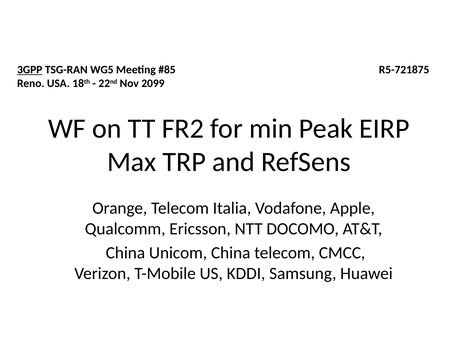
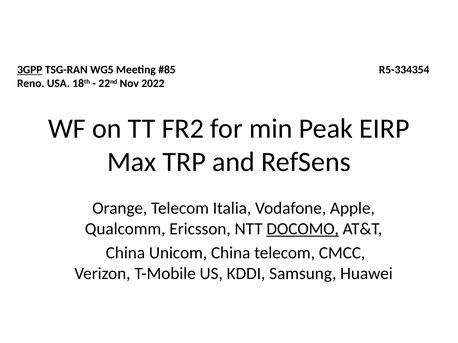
R5-721875: R5-721875 -> R5-334354
2099: 2099 -> 2022
DOCOMO underline: none -> present
